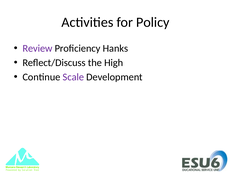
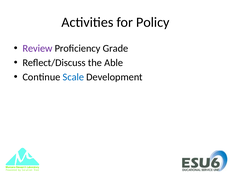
Hanks: Hanks -> Grade
High: High -> Able
Scale colour: purple -> blue
